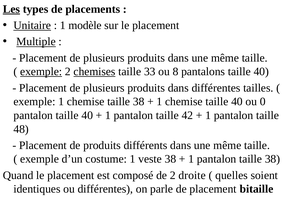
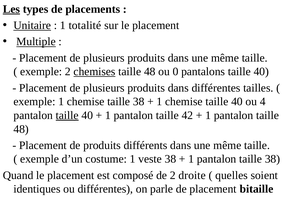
modèle: modèle -> totalité
exemple at (41, 72) underline: present -> none
33 at (150, 72): 33 -> 48
8: 8 -> 0
0: 0 -> 4
taille at (67, 115) underline: none -> present
